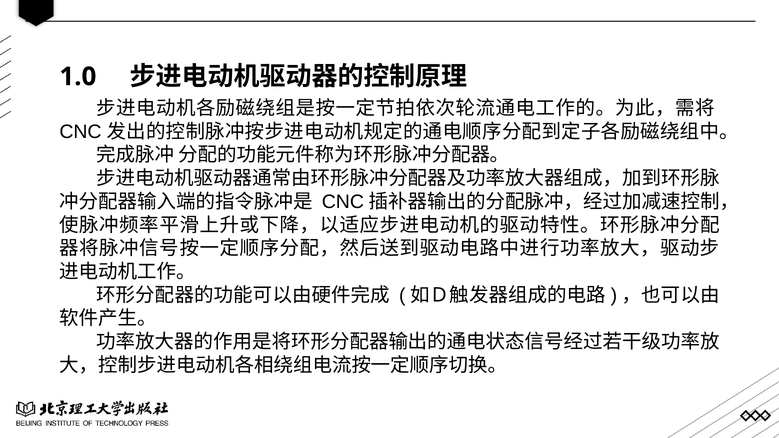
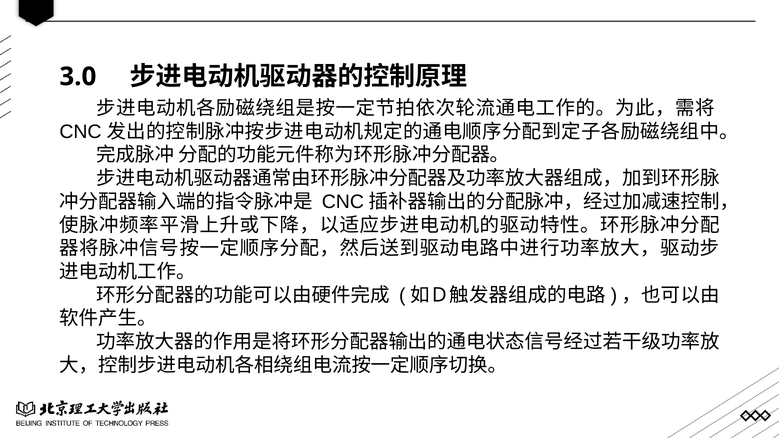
1.0: 1.0 -> 3.0
